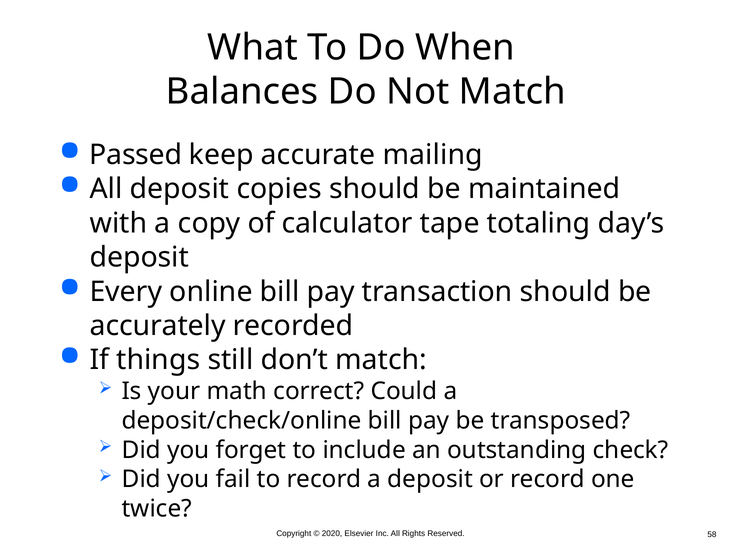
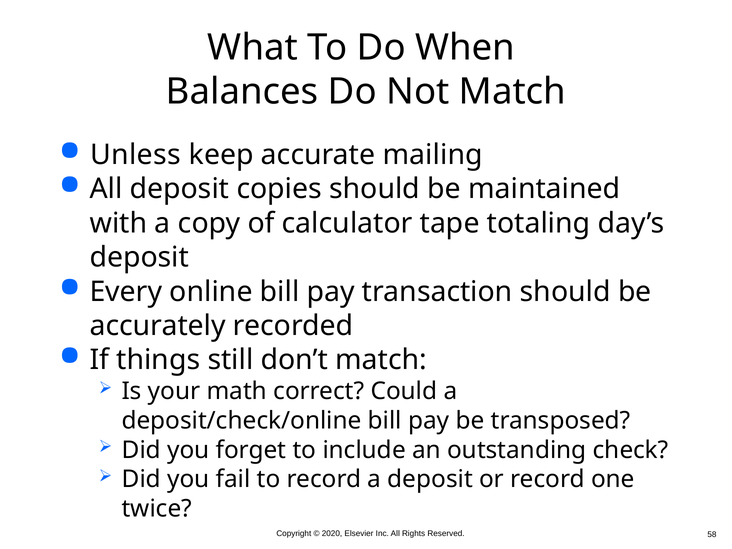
Passed: Passed -> Unless
